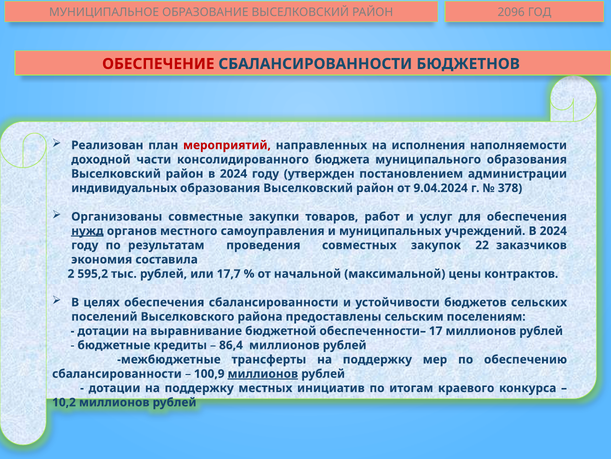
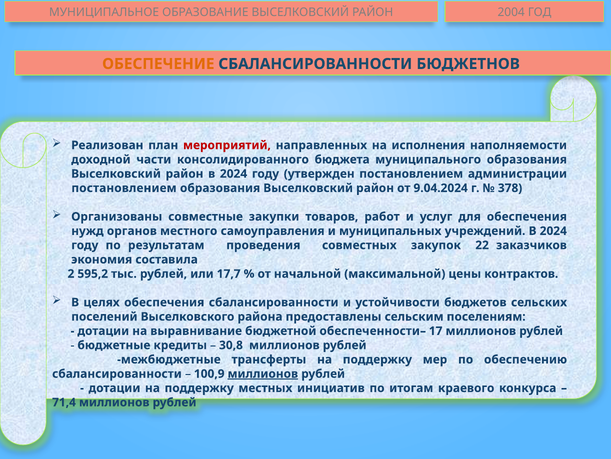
2096: 2096 -> 2004
ОБЕСПЕЧЕНИЕ colour: red -> orange
индивидуальных at (124, 188): индивидуальных -> постановлением
нужд underline: present -> none
86,4: 86,4 -> 30,8
10,2: 10,2 -> 71,4
